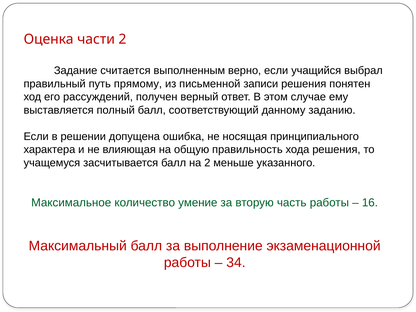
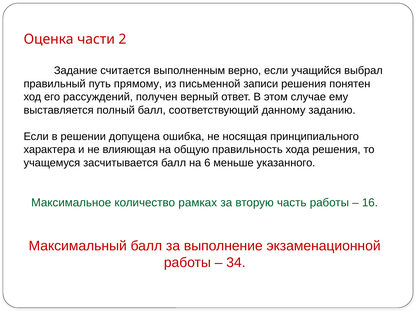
на 2: 2 -> 6
умение: умение -> рамках
